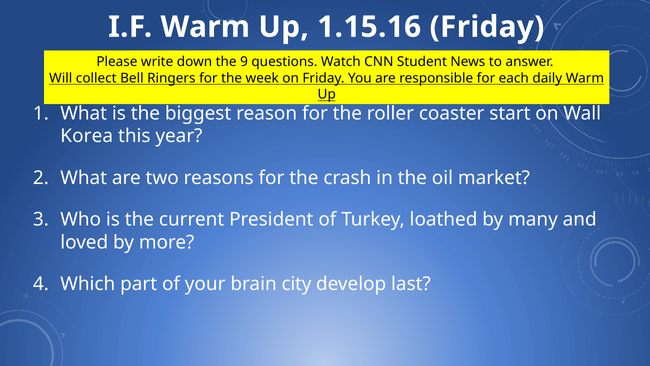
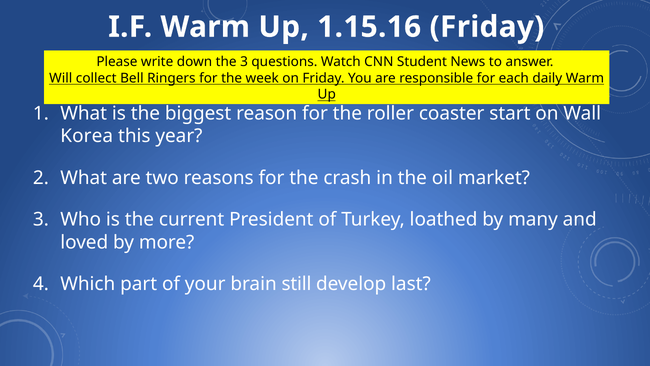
the 9: 9 -> 3
city: city -> still
